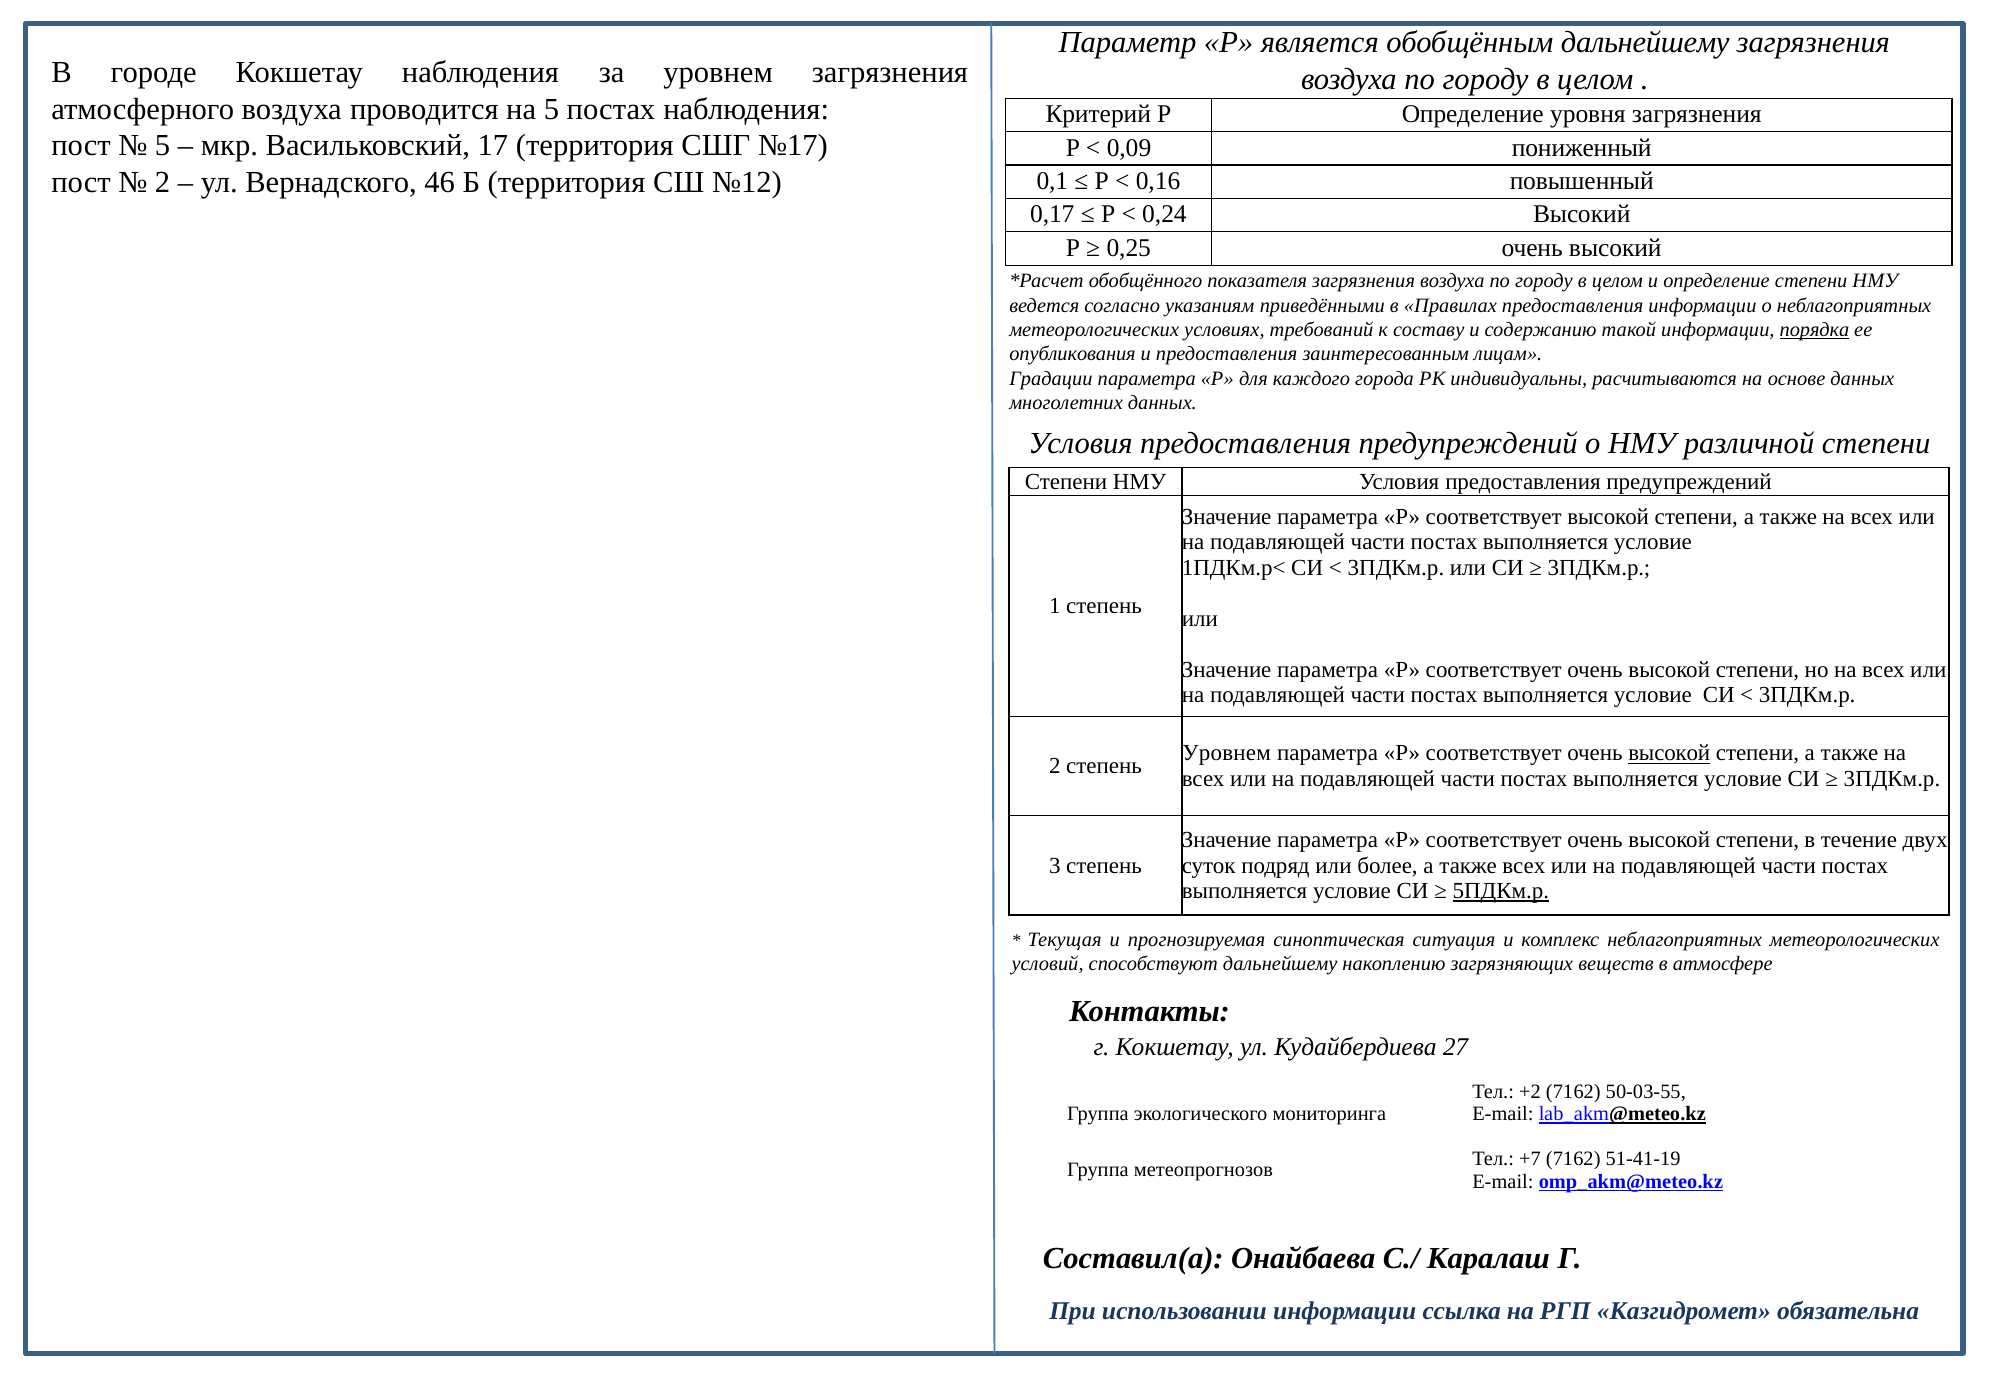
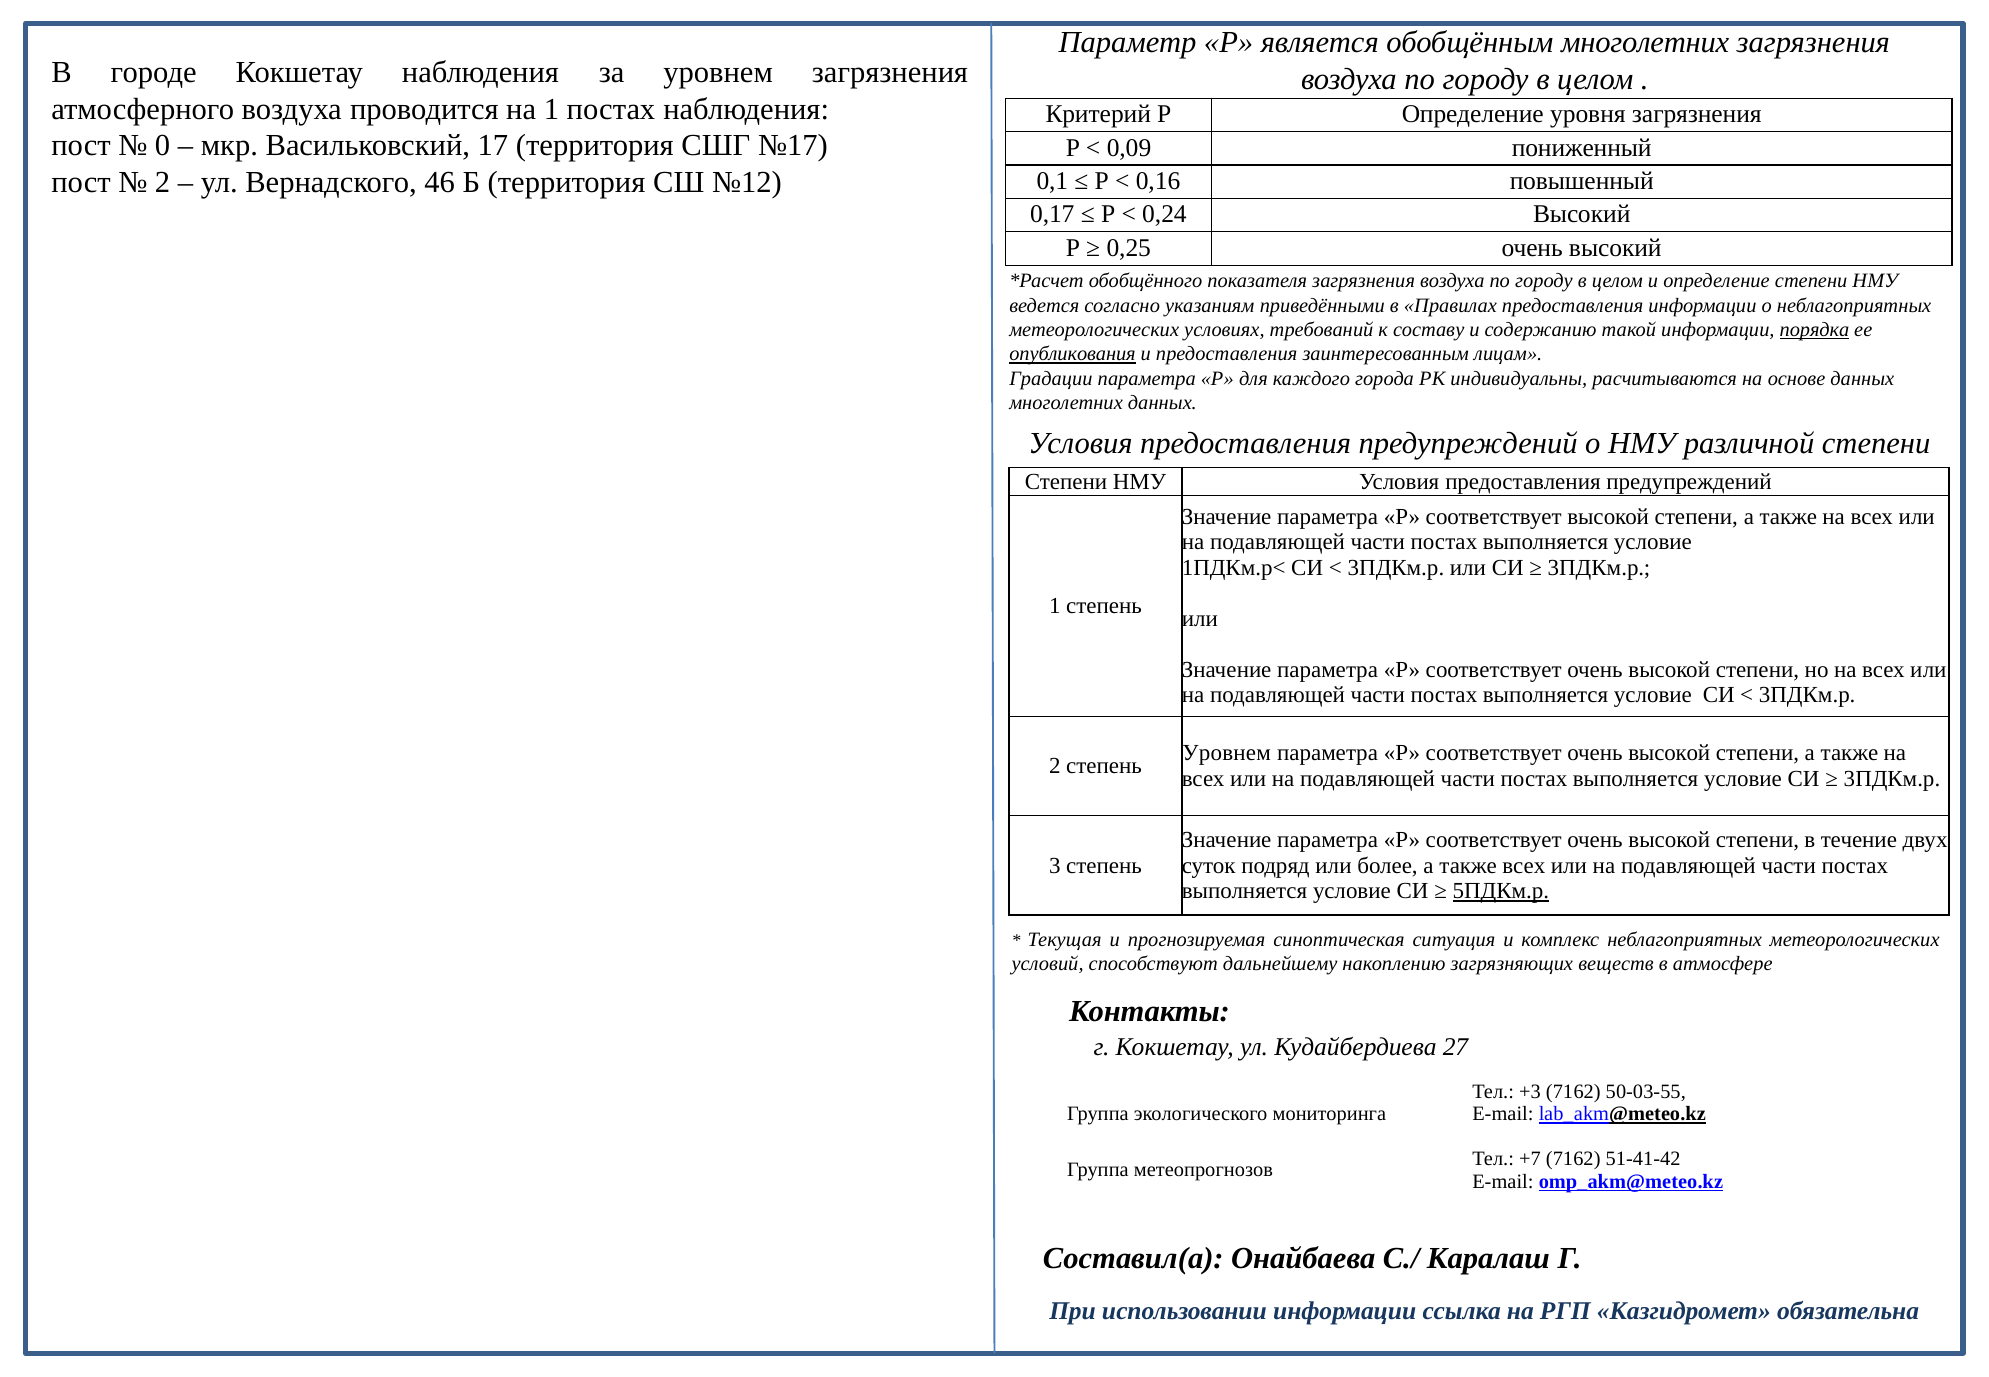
обобщённым дальнейшему: дальнейшему -> многолетних
на 5: 5 -> 1
5 at (163, 146): 5 -> 0
опубликования underline: none -> present
высокой at (1669, 753) underline: present -> none
+2: +2 -> +3
51-41-19: 51-41-19 -> 51-41-42
